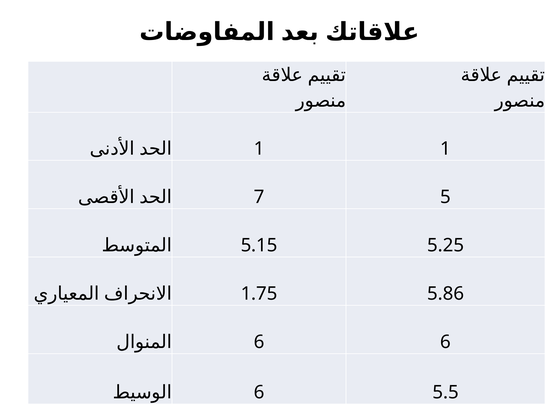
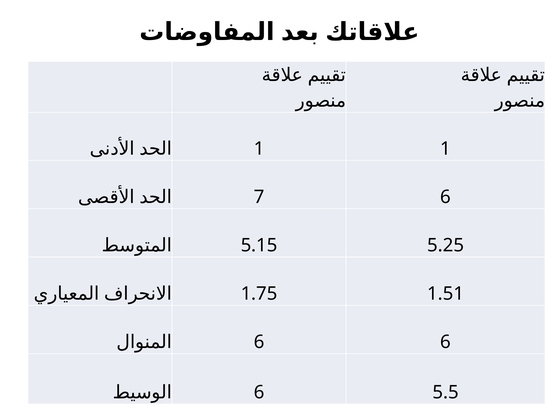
7 5: 5 -> 6
5.86: 5.86 -> 1.51
